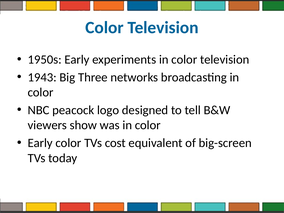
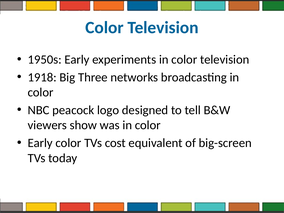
1943: 1943 -> 1918
